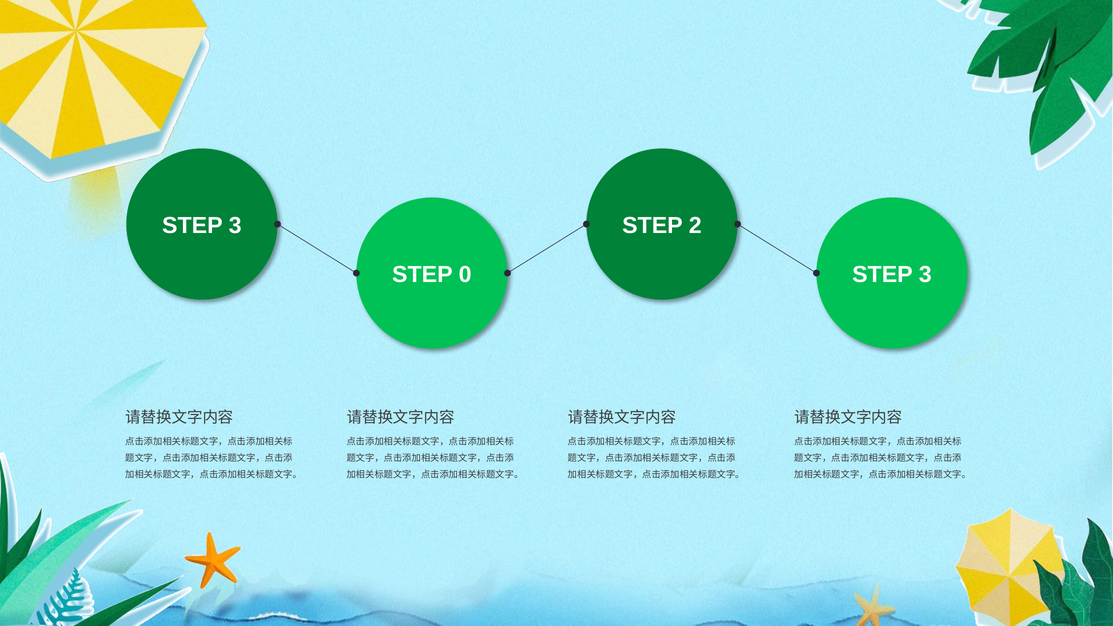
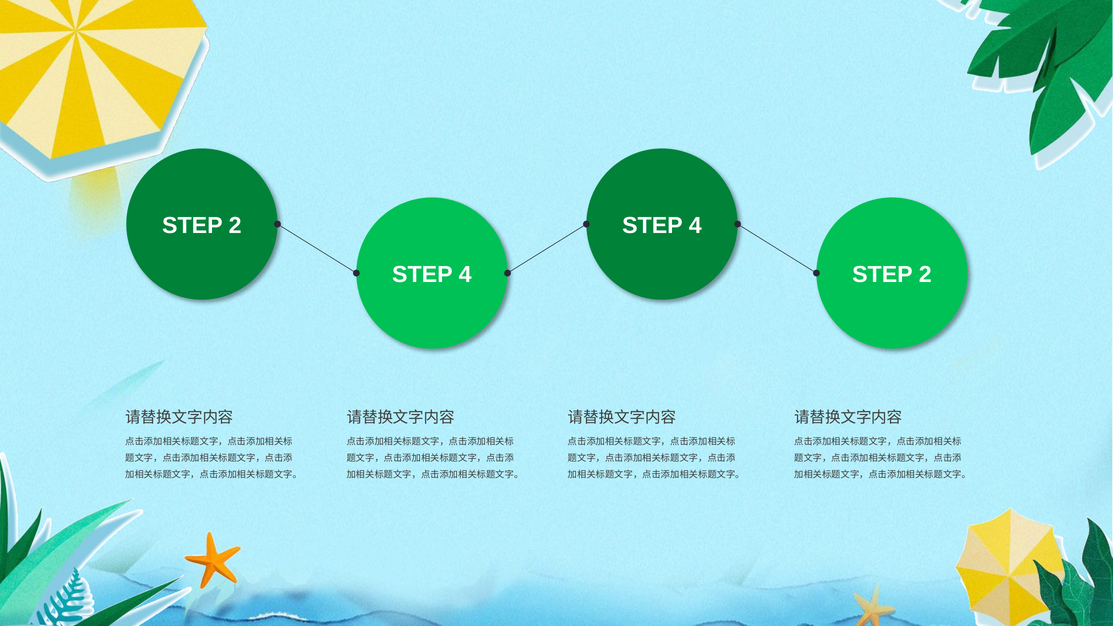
3 at (235, 226): 3 -> 2
2 at (695, 226): 2 -> 4
0 at (465, 275): 0 -> 4
3 at (925, 275): 3 -> 2
